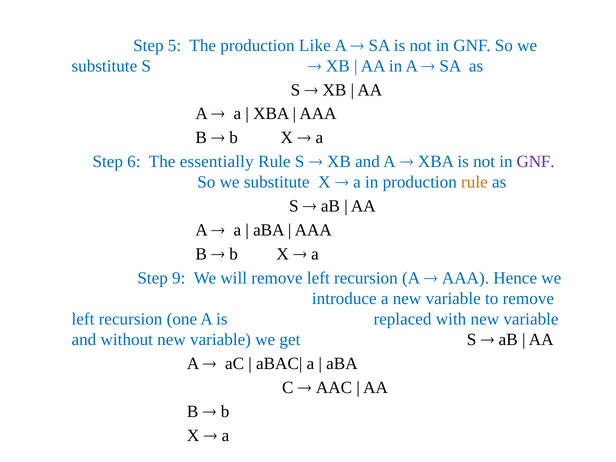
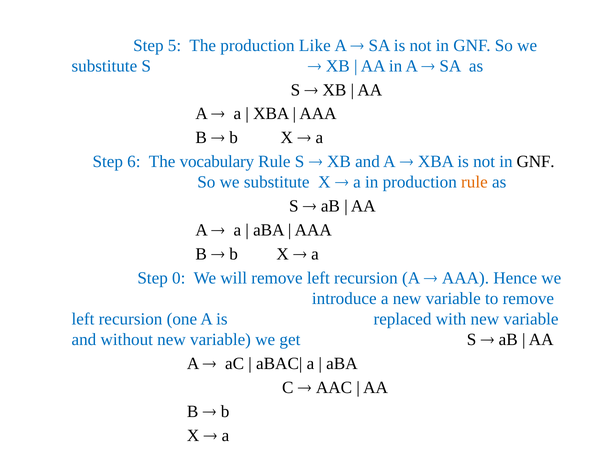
essentially: essentially -> vocabulary
GNF at (536, 162) colour: purple -> black
9: 9 -> 0
